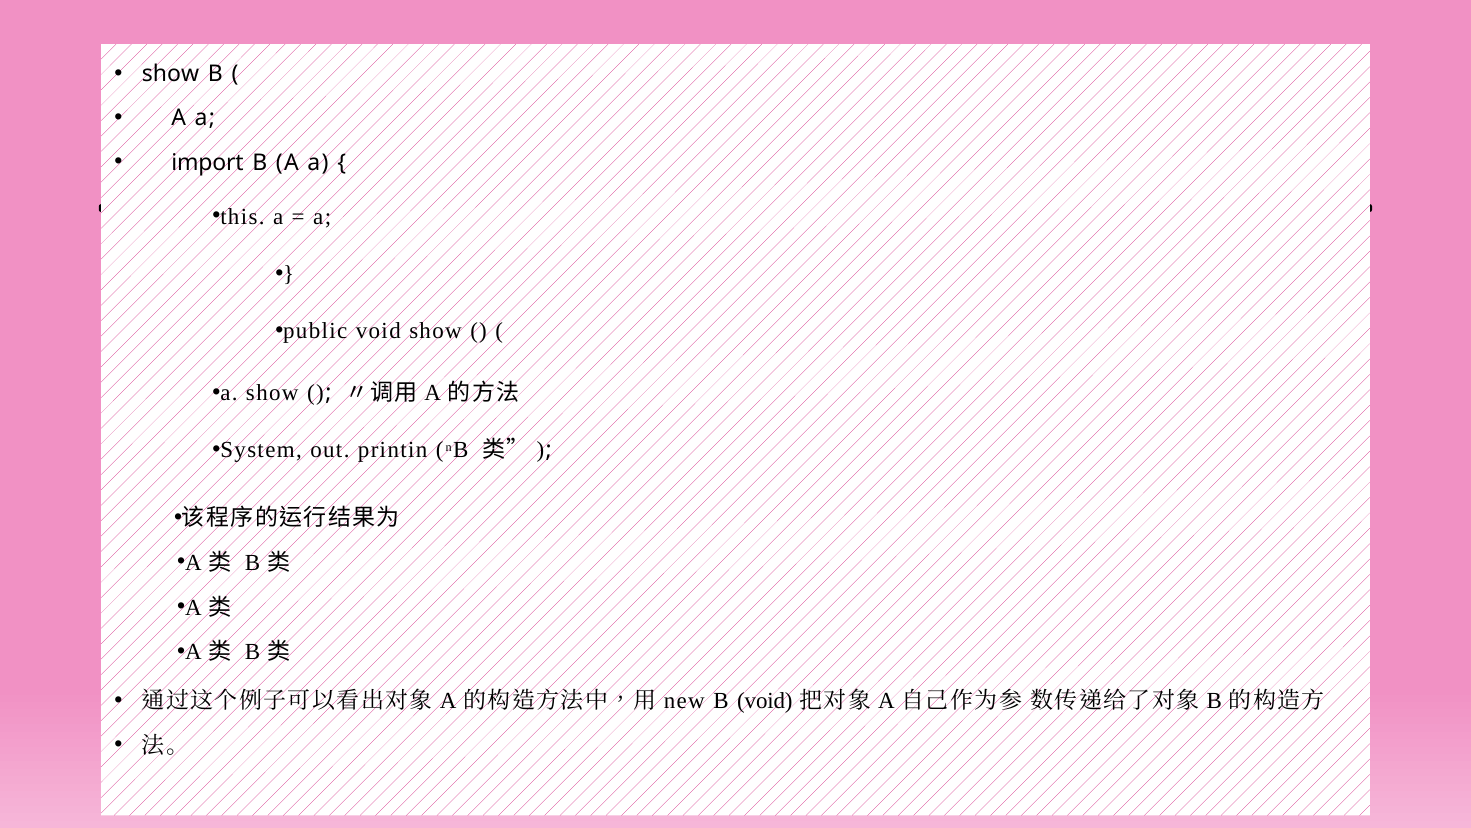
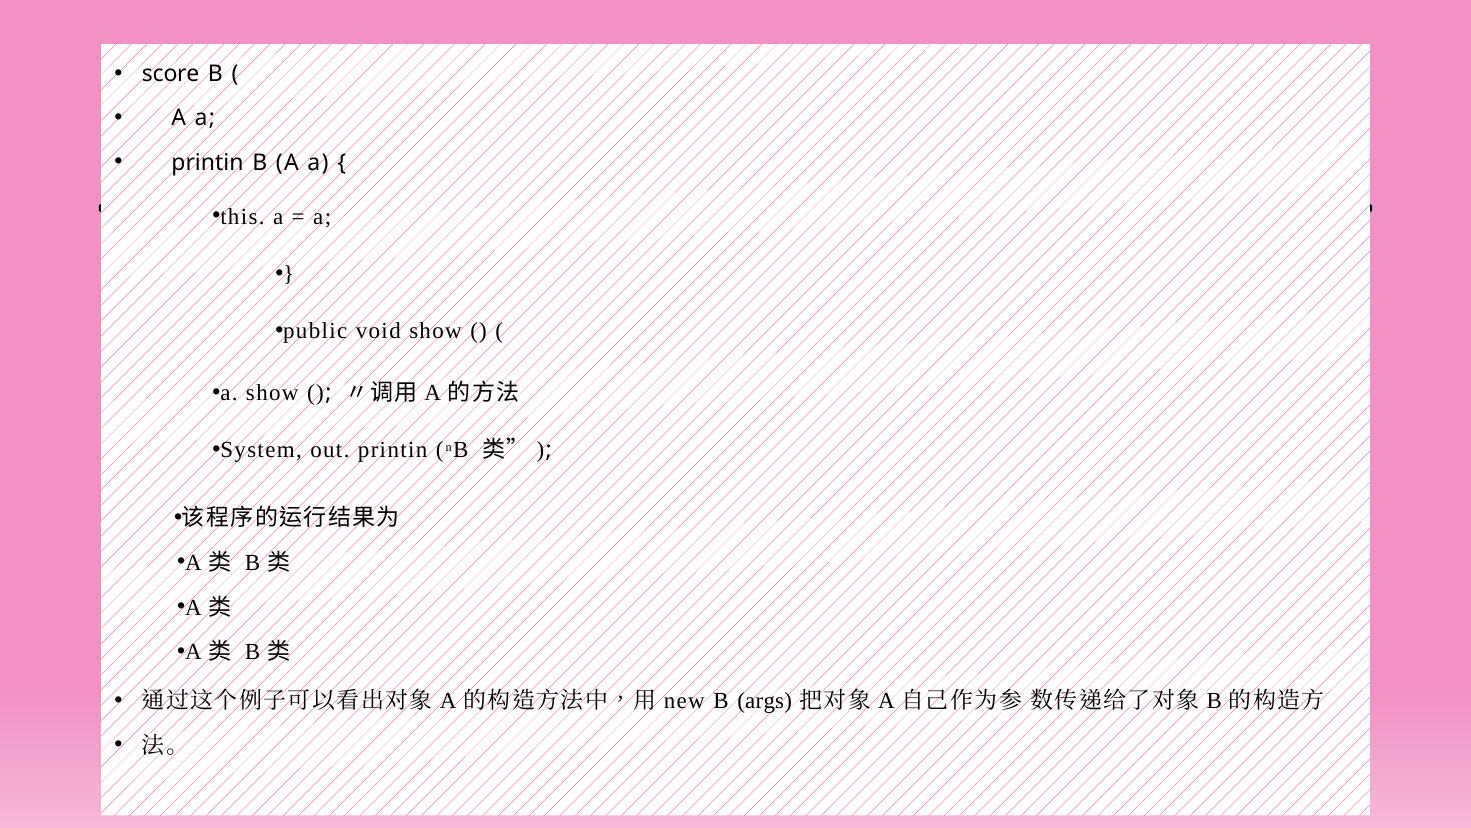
show at (171, 74): show -> score
import at (208, 163): import -> printin
B void: void -> args
